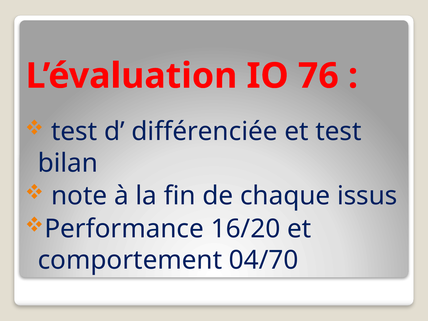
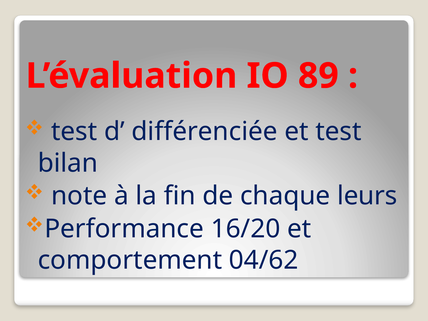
76: 76 -> 89
issus: issus -> leurs
04/70: 04/70 -> 04/62
